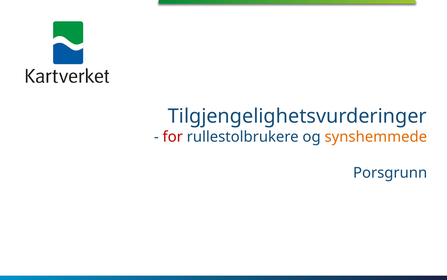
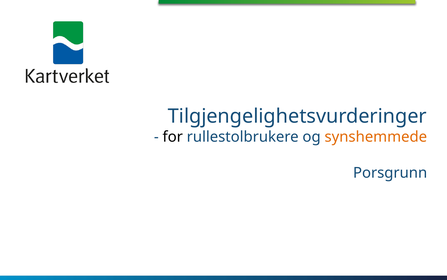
for colour: red -> black
